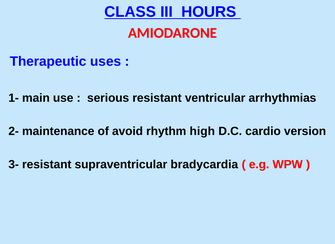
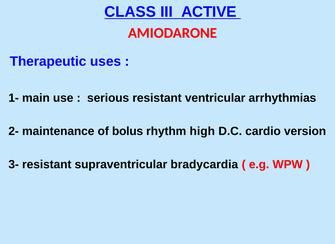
HOURS: HOURS -> ACTIVE
avoid: avoid -> bolus
